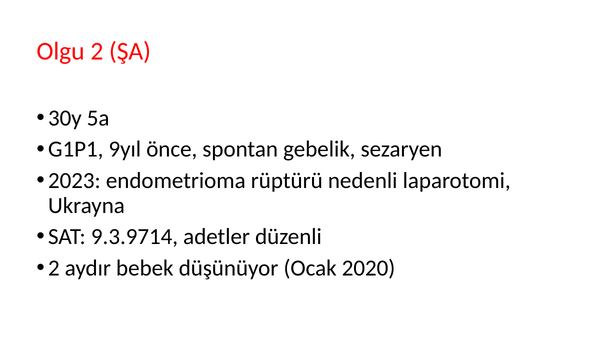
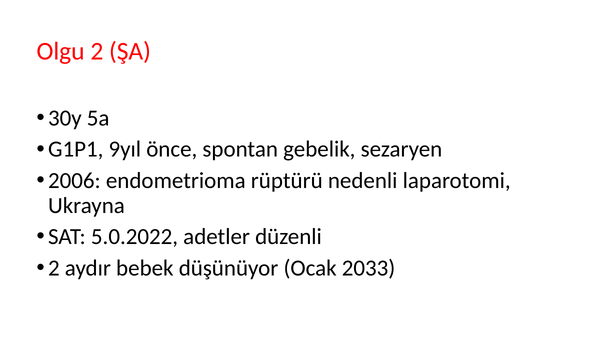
2023: 2023 -> 2006
9.3.9714: 9.3.9714 -> 5.0.2022
2020: 2020 -> 2033
